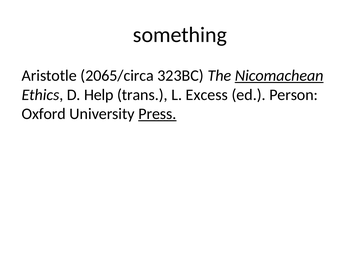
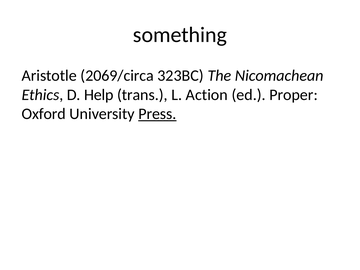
2065/circa: 2065/circa -> 2069/circa
Nicomachean underline: present -> none
Excess: Excess -> Action
Person: Person -> Proper
